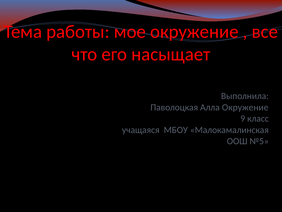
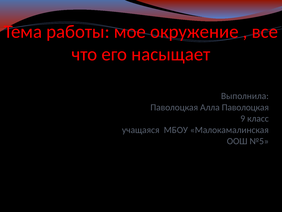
Алла Окружение: Окружение -> Паволоцкая
